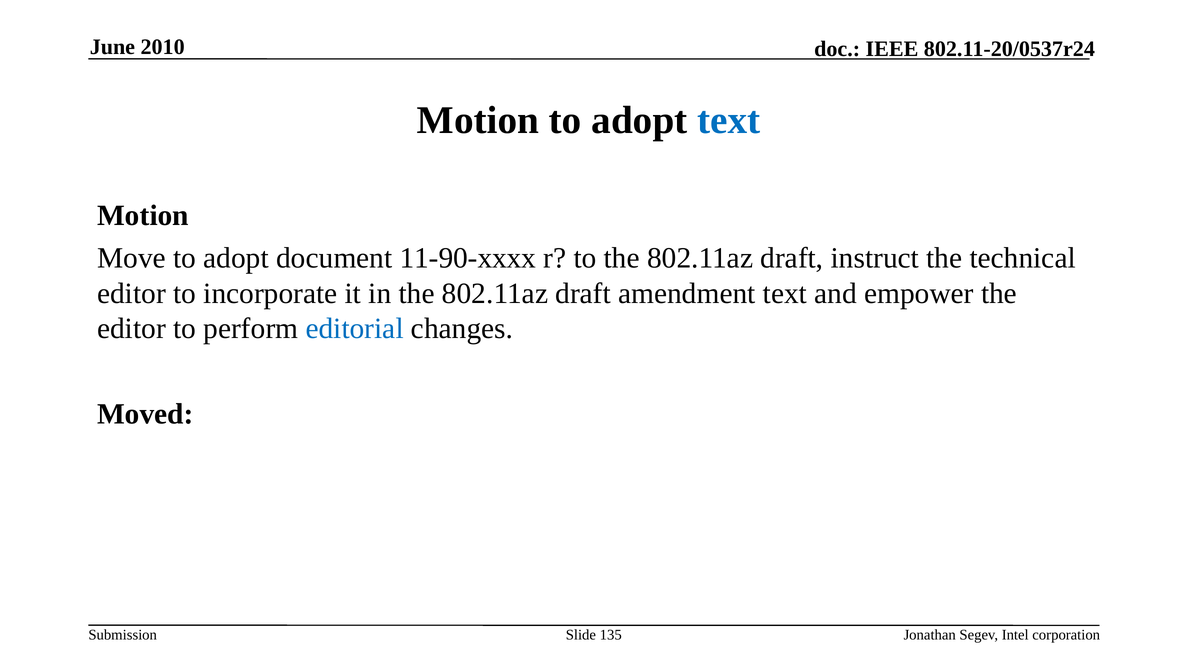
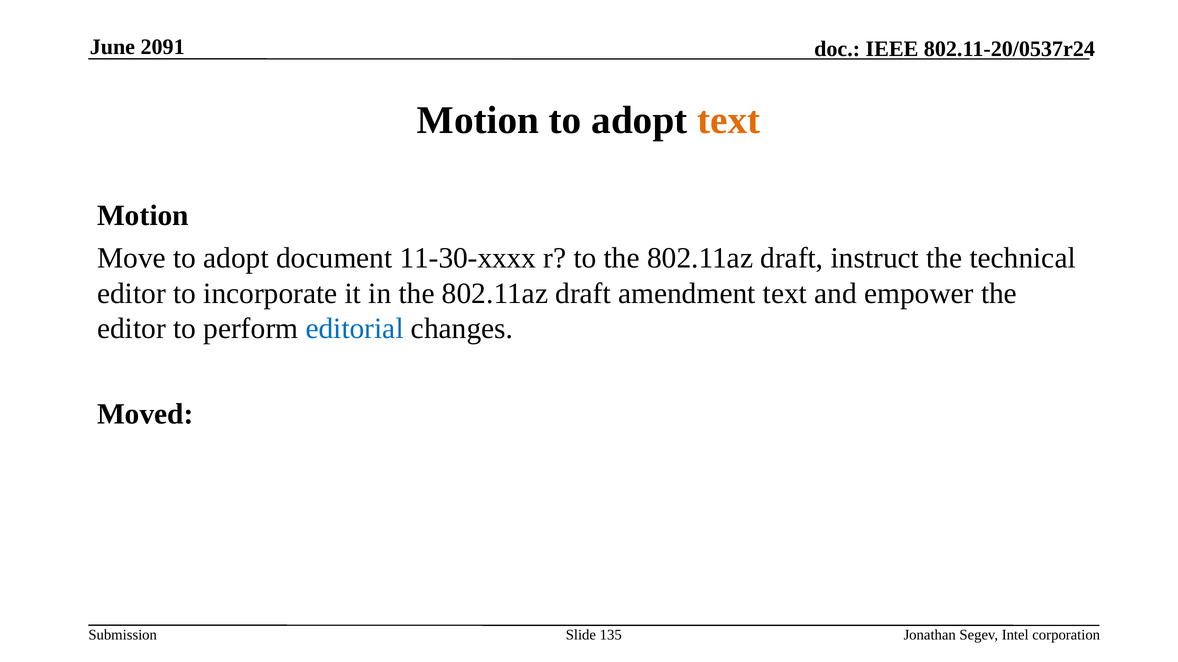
2010: 2010 -> 2091
text at (729, 120) colour: blue -> orange
11-90-xxxx: 11-90-xxxx -> 11-30-xxxx
